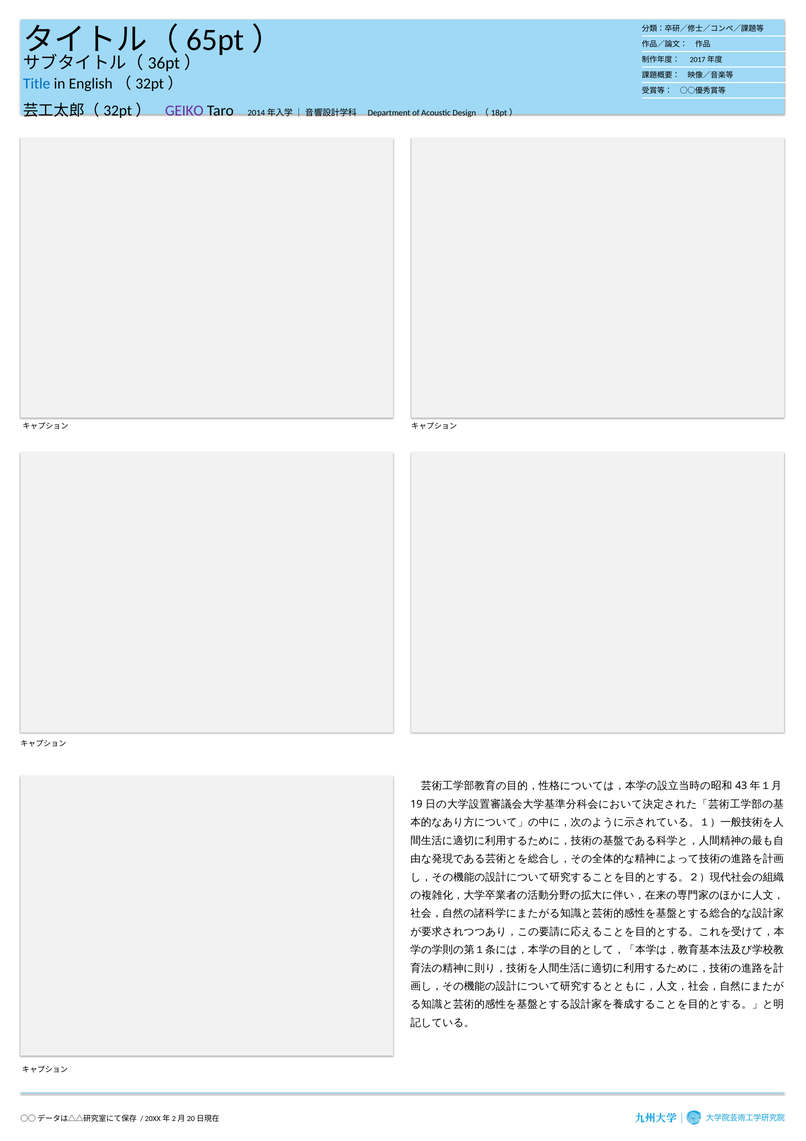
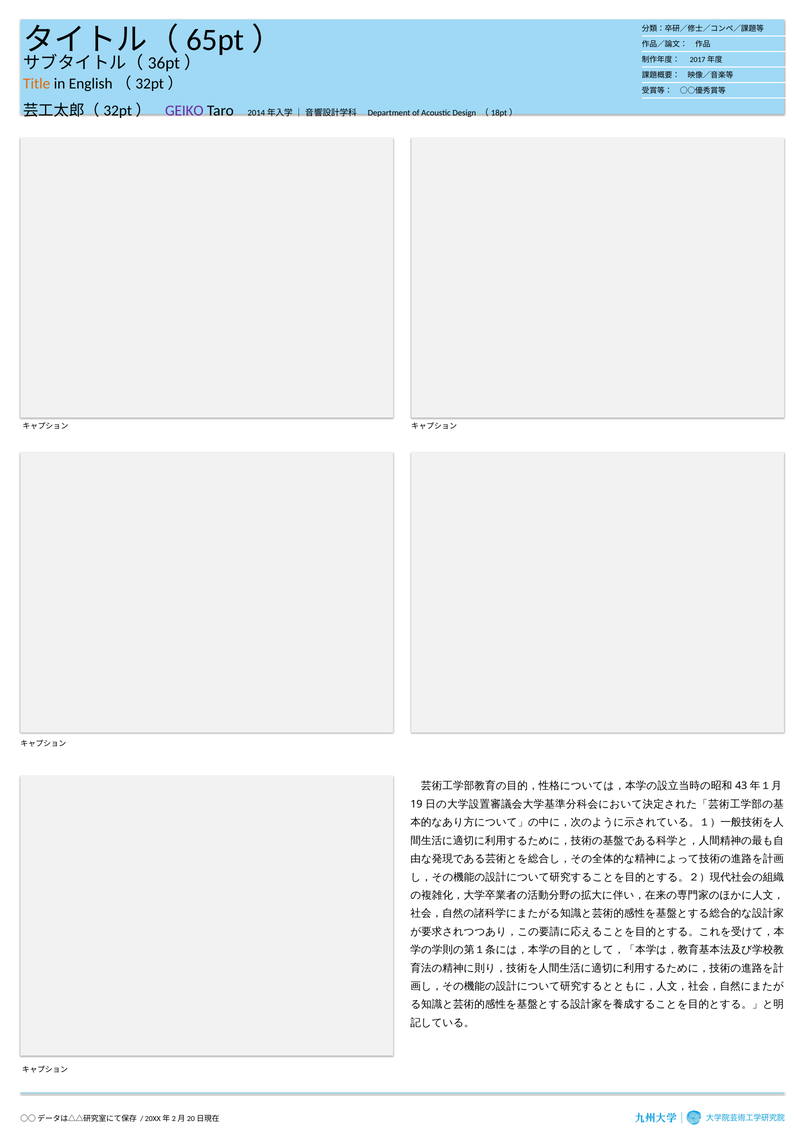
Title colour: blue -> orange
